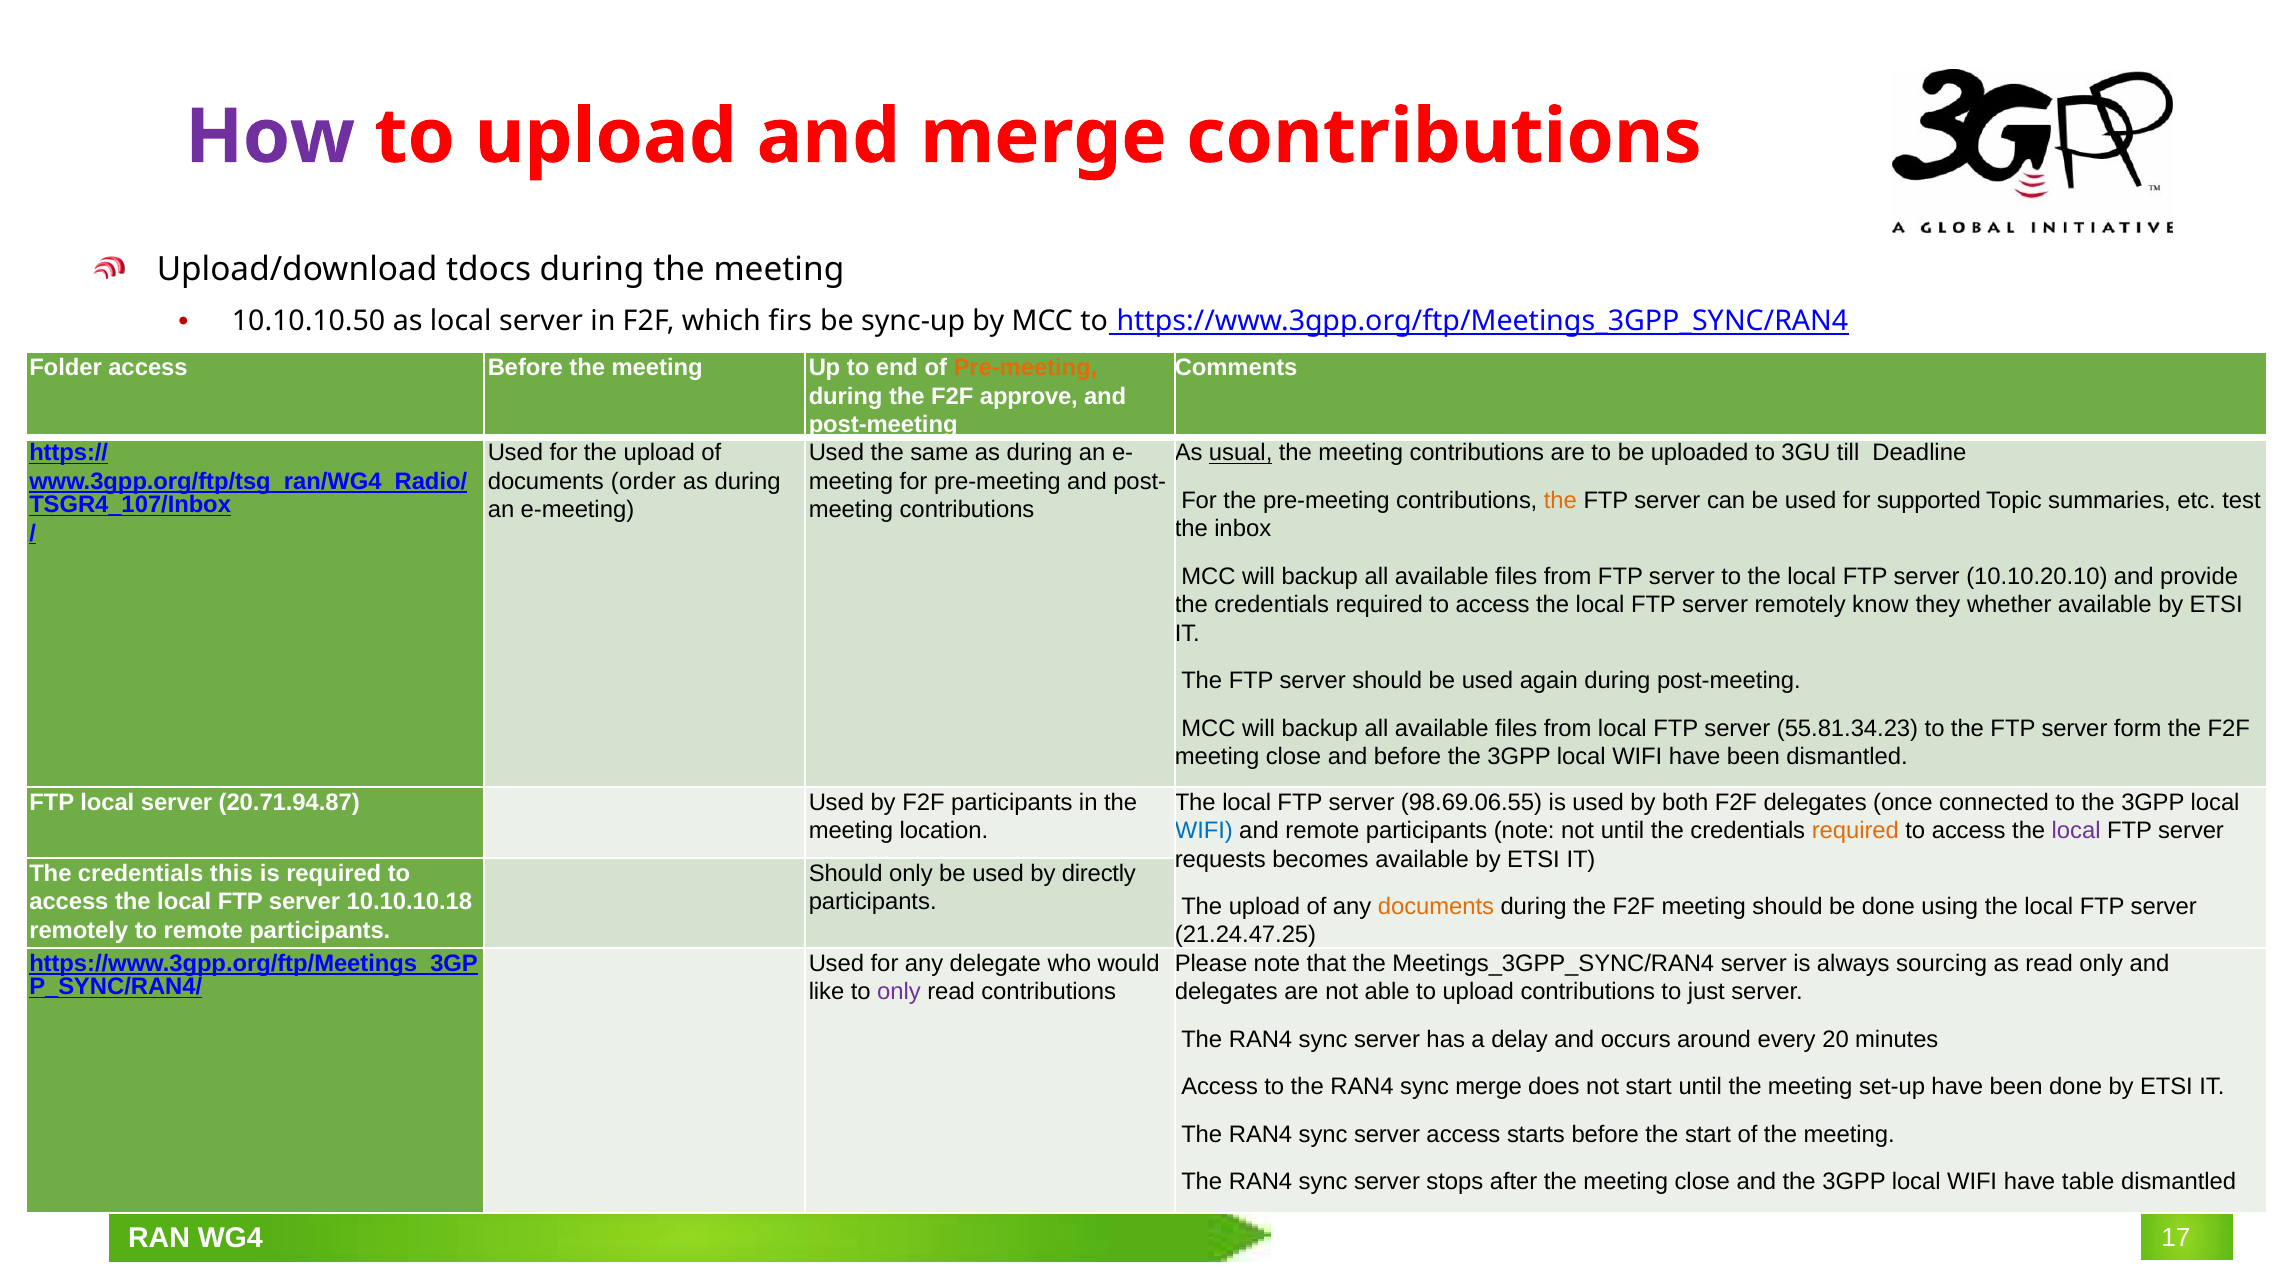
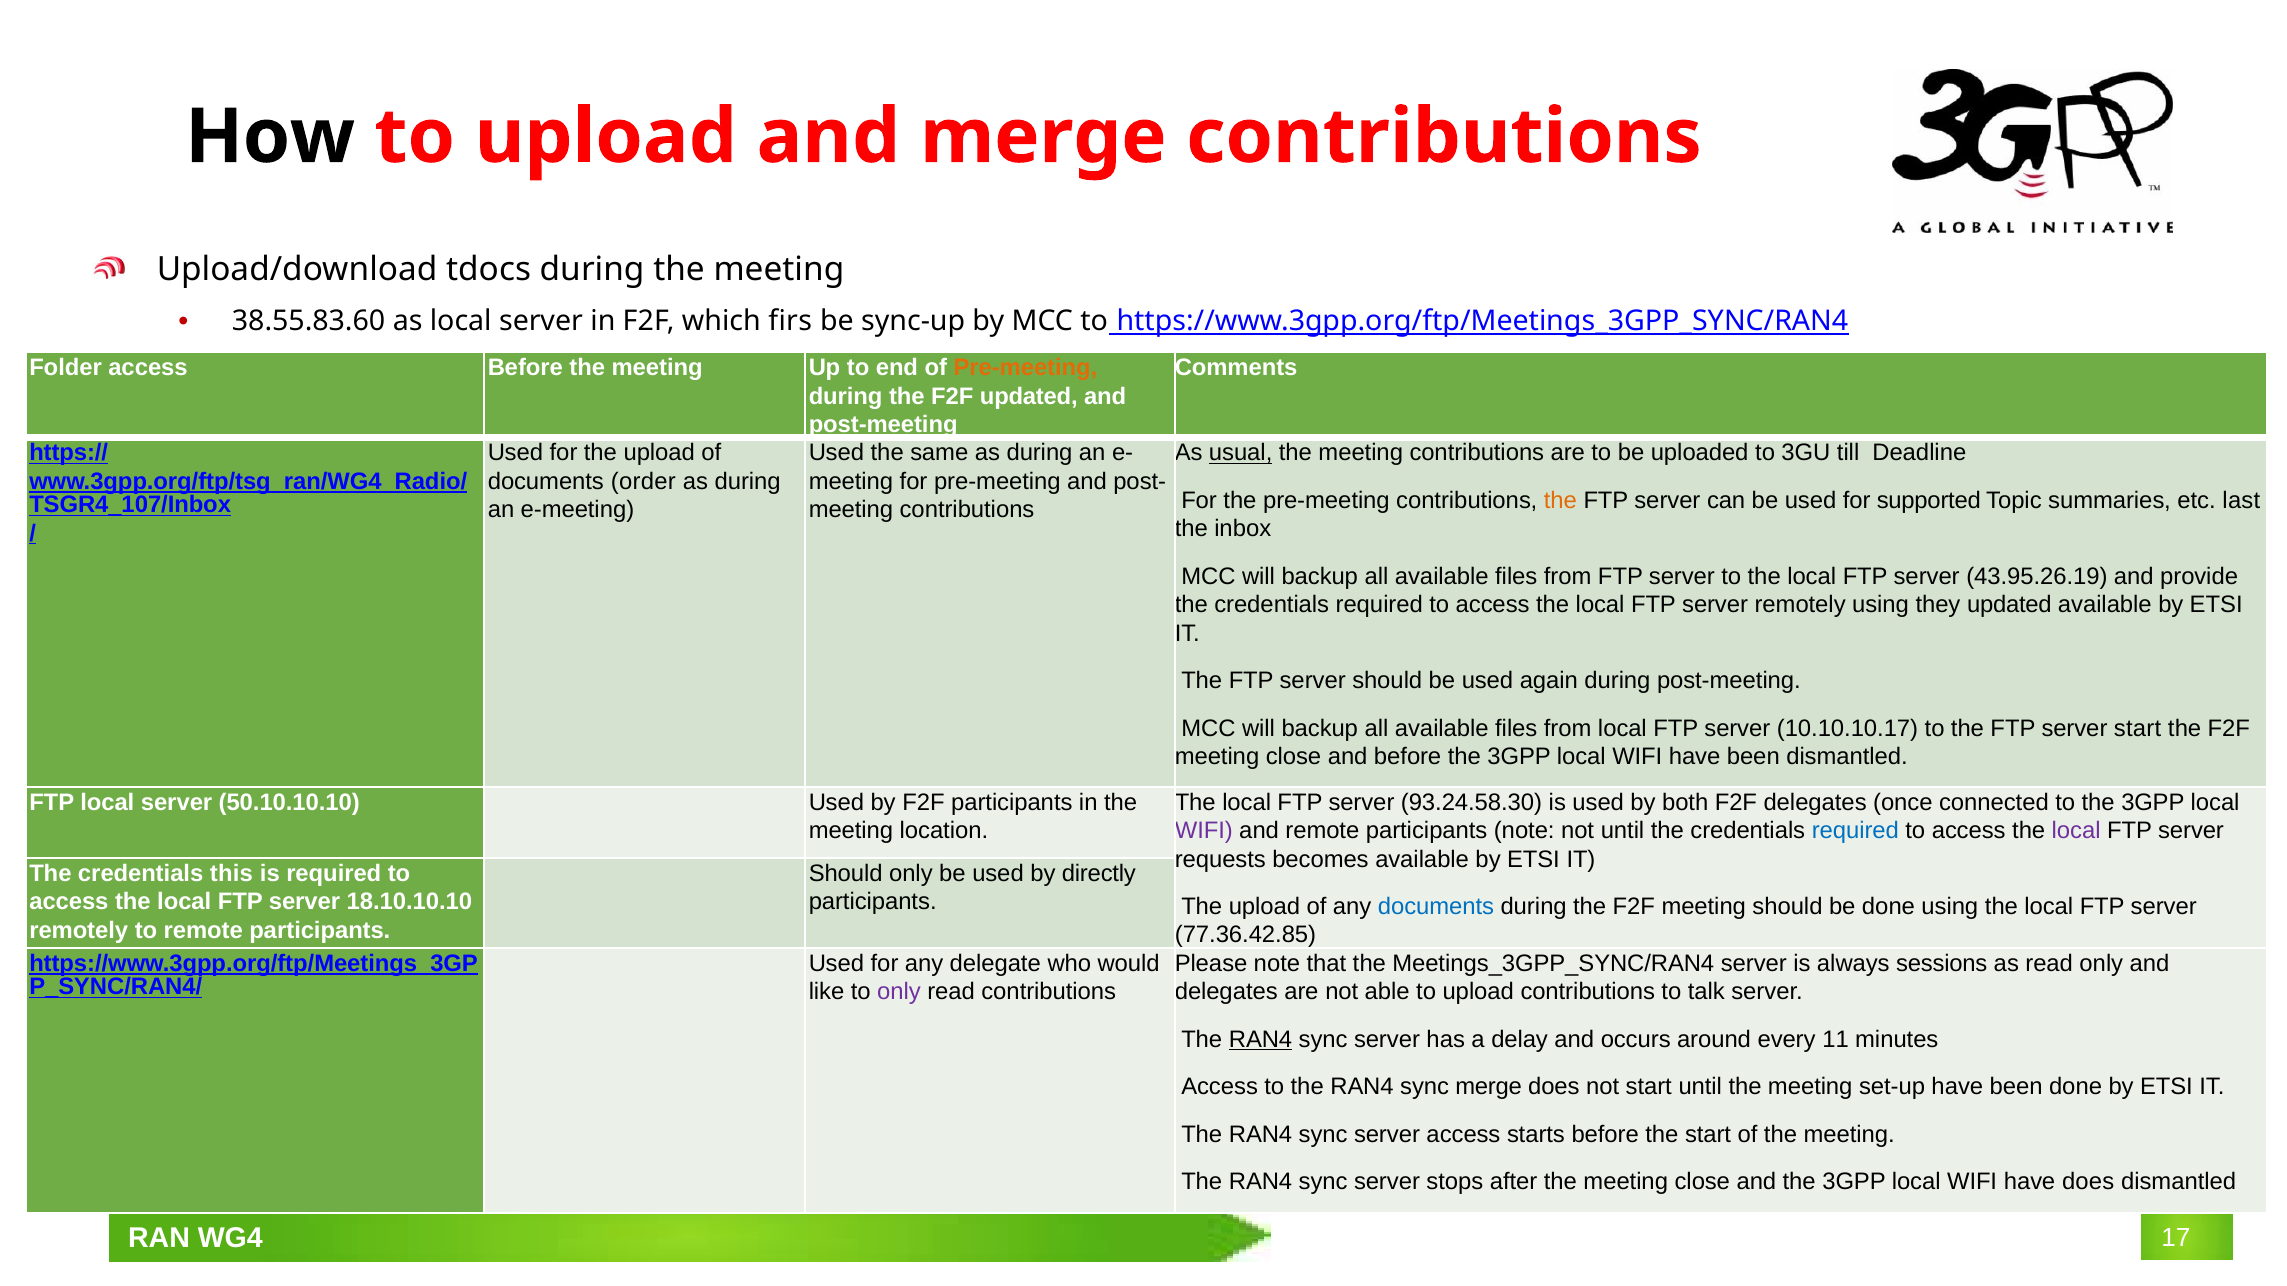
How colour: purple -> black
10.10.10.50: 10.10.10.50 -> 38.55.83.60
F2F approve: approve -> updated
test: test -> last
10.10.20.10: 10.10.20.10 -> 43.95.26.19
remotely know: know -> using
they whether: whether -> updated
55.81.34.23: 55.81.34.23 -> 10.10.10.17
server form: form -> start
20.71.94.87: 20.71.94.87 -> 50.10.10.10
98.69.06.55: 98.69.06.55 -> 93.24.58.30
WIFI at (1204, 831) colour: blue -> purple
required at (1855, 831) colour: orange -> blue
10.10.10.18: 10.10.10.18 -> 18.10.10.10
documents at (1436, 907) colour: orange -> blue
21.24.47.25: 21.24.47.25 -> 77.36.42.85
sourcing: sourcing -> sessions
just: just -> talk
RAN4 at (1261, 1040) underline: none -> present
20: 20 -> 11
have table: table -> does
